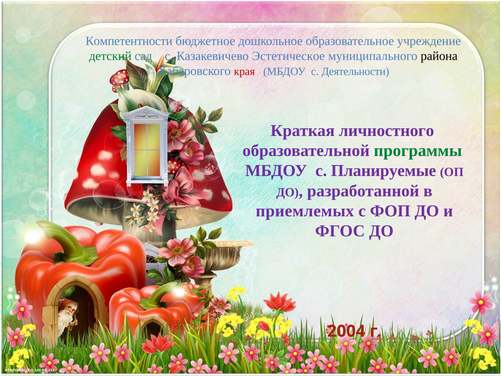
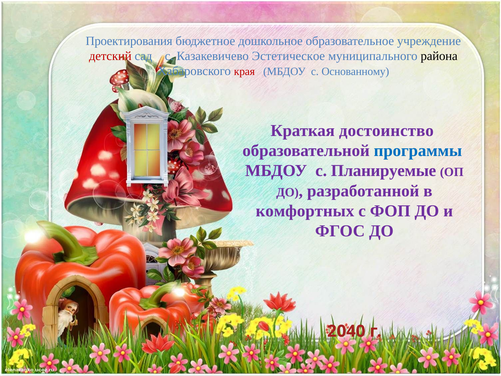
Компетентности: Компетентности -> Проектирования
детский colour: green -> red
Деятельности: Деятельности -> Основанному
личностного: личностного -> достоинство
программы colour: green -> blue
приемлемых: приемлемых -> комфортных
2004: 2004 -> 2040
